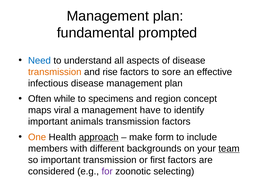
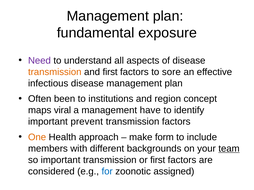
prompted: prompted -> exposure
Need colour: blue -> purple
and rise: rise -> first
while: while -> been
specimens: specimens -> institutions
animals: animals -> prevent
approach underline: present -> none
for colour: purple -> blue
selecting: selecting -> assigned
